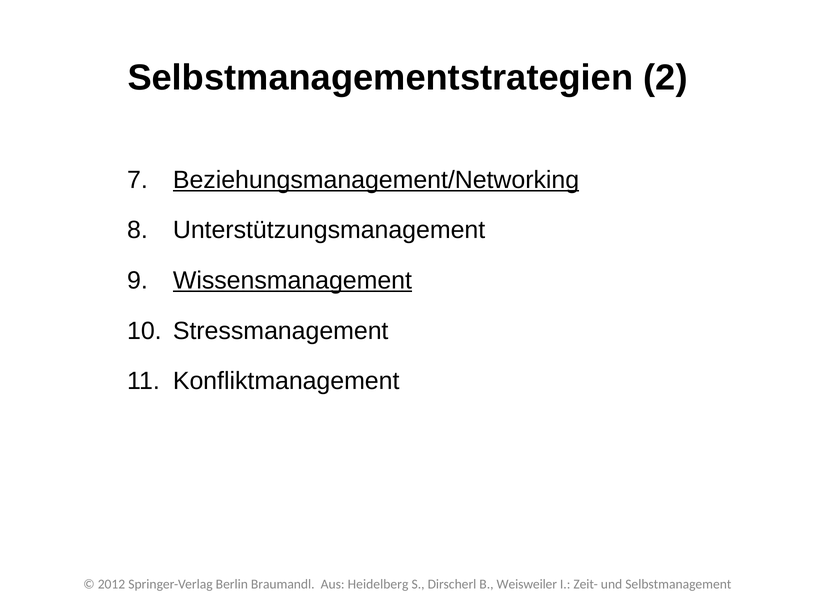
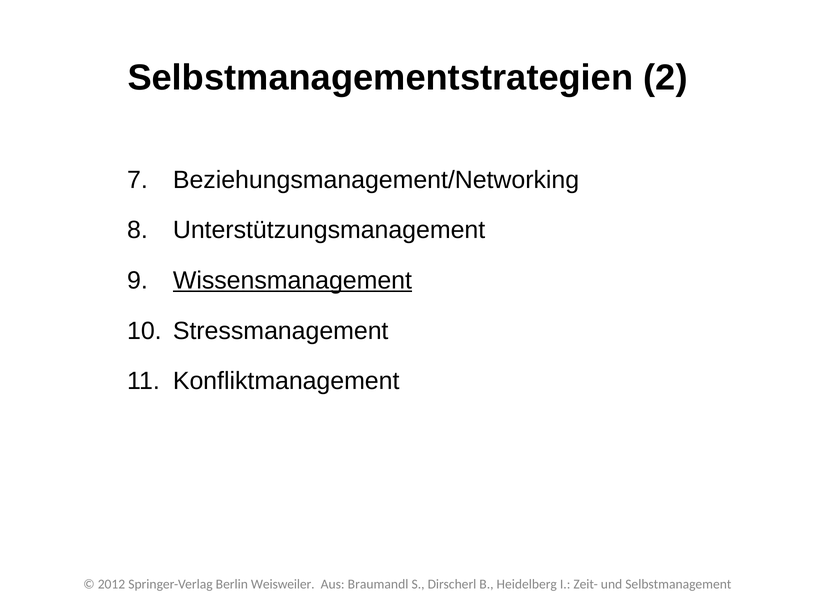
Beziehungsmanagement/Networking underline: present -> none
Braumandl: Braumandl -> Weisweiler
Heidelberg: Heidelberg -> Braumandl
Weisweiler: Weisweiler -> Heidelberg
